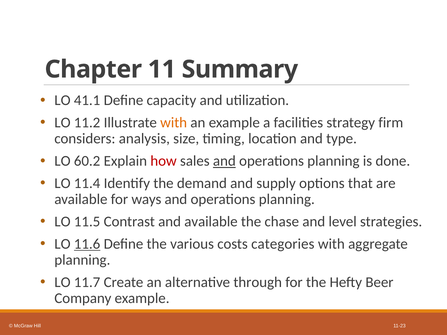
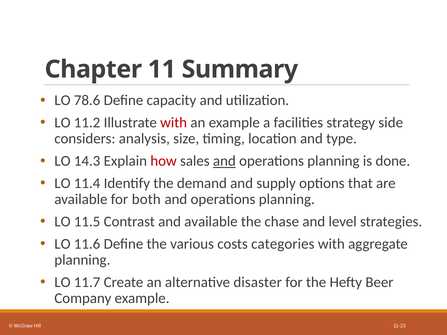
41.1: 41.1 -> 78.6
with at (174, 123) colour: orange -> red
firm: firm -> side
60.2: 60.2 -> 14.3
ways: ways -> both
11.6 underline: present -> none
through: through -> disaster
